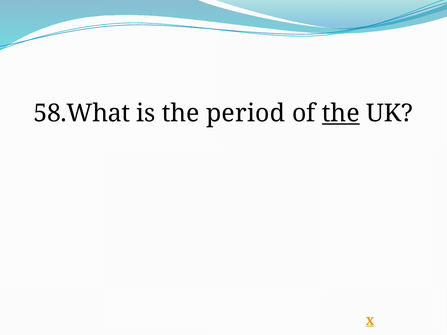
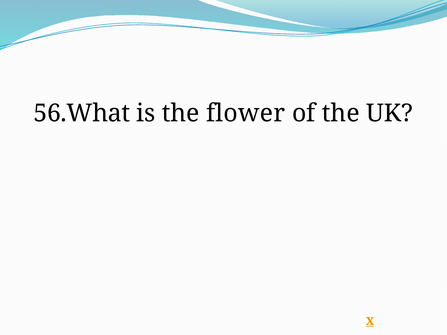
58.What: 58.What -> 56.What
period: period -> flower
the at (341, 113) underline: present -> none
